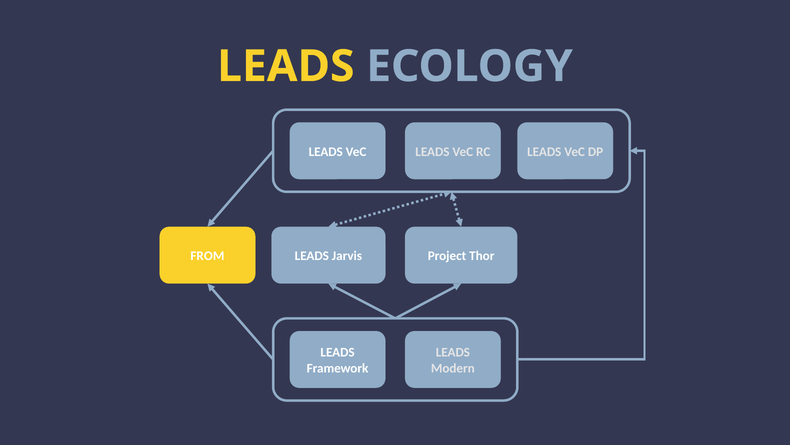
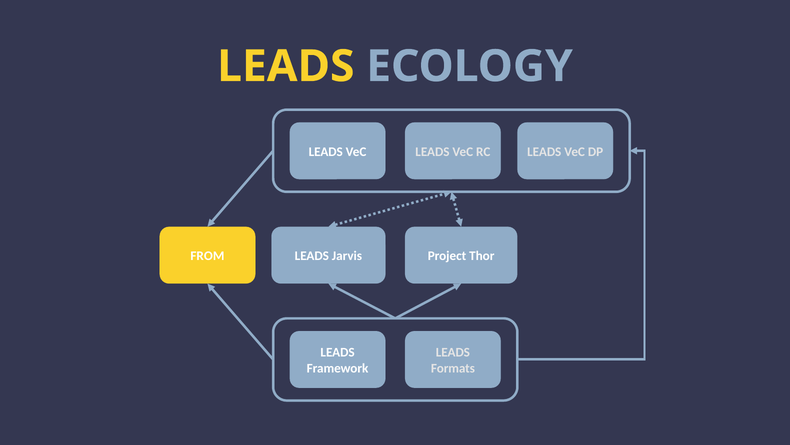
Modern: Modern -> Formats
